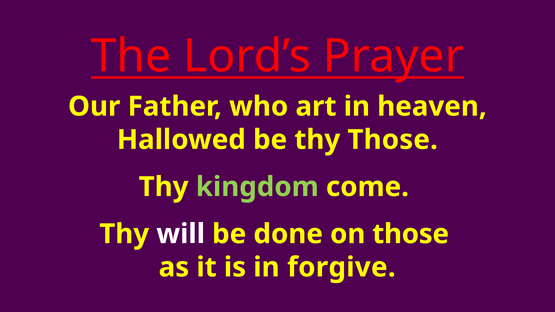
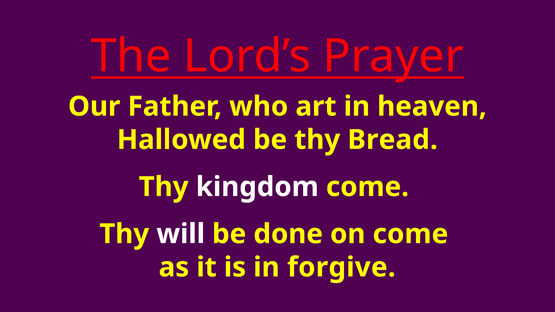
thy Those: Those -> Bread
kingdom colour: light green -> white
on those: those -> come
